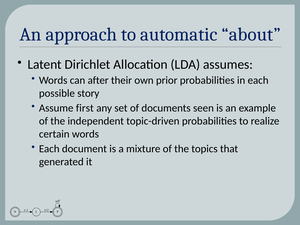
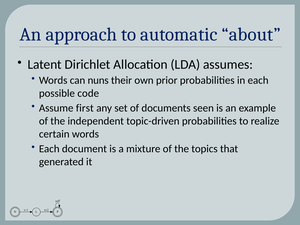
after: after -> nuns
story: story -> code
